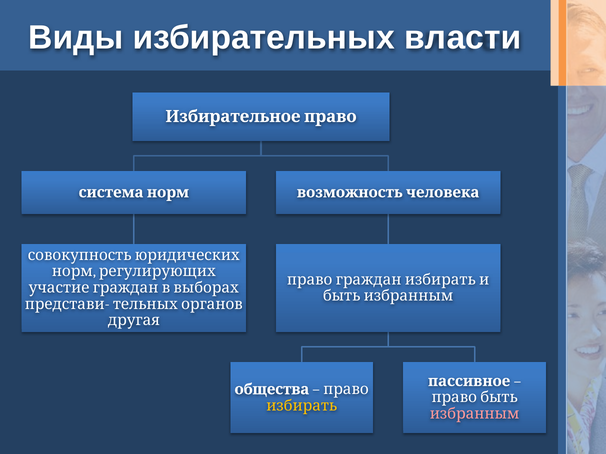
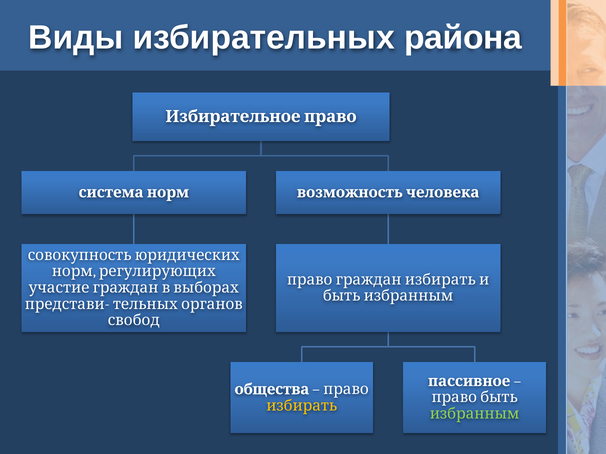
власти: власти -> района
другая: другая -> свобод
избранным colour: pink -> light green
